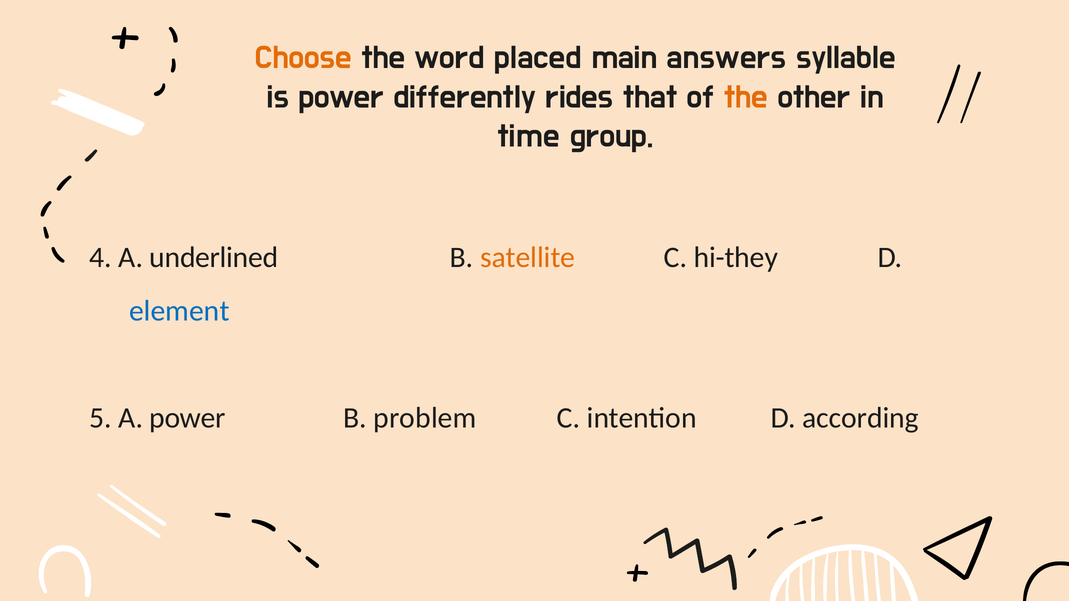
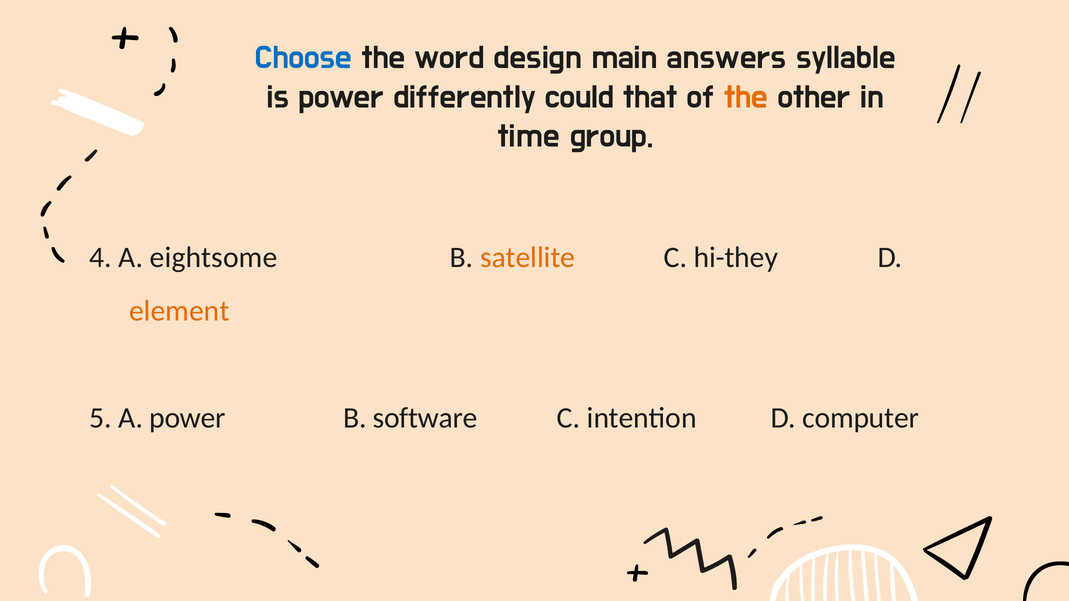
Choose colour: orange -> blue
placed: placed -> design
rides: rides -> could
underlined: underlined -> eightsome
element colour: blue -> orange
problem: problem -> software
according: according -> computer
